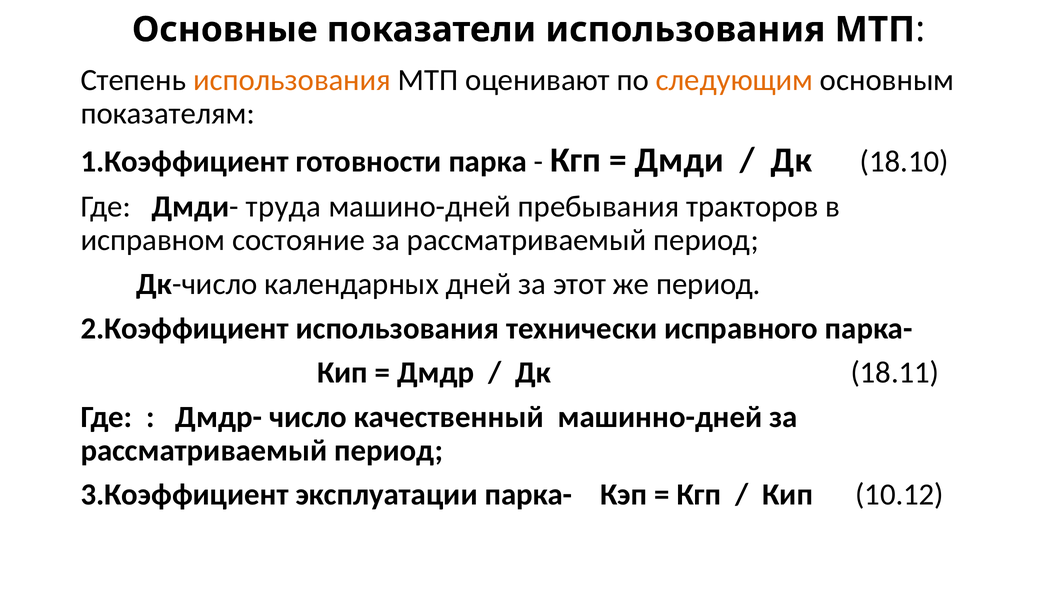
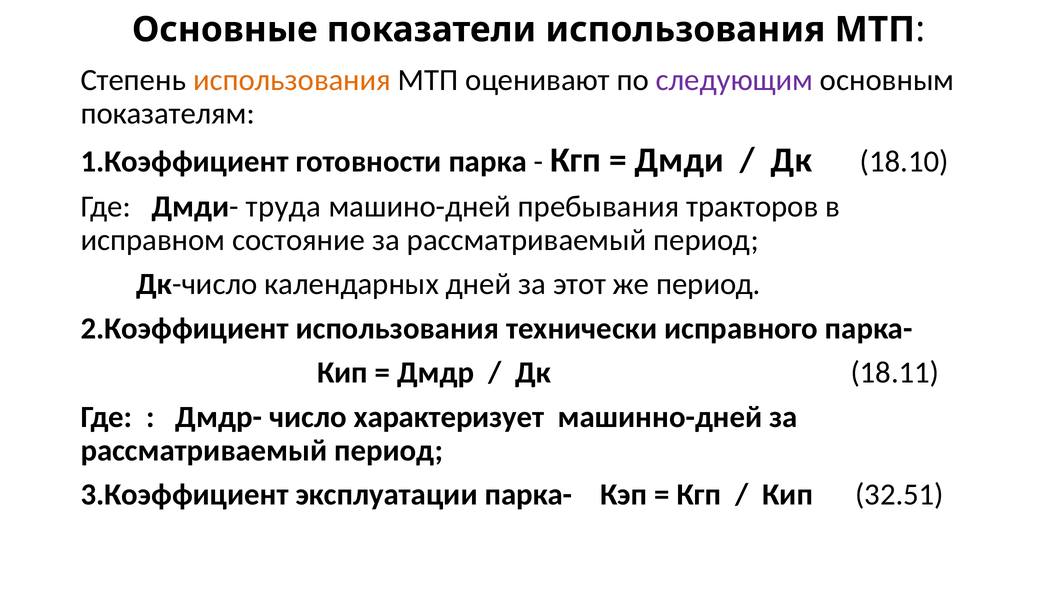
следующим colour: orange -> purple
качественный: качественный -> характеризует
10.12: 10.12 -> 32.51
